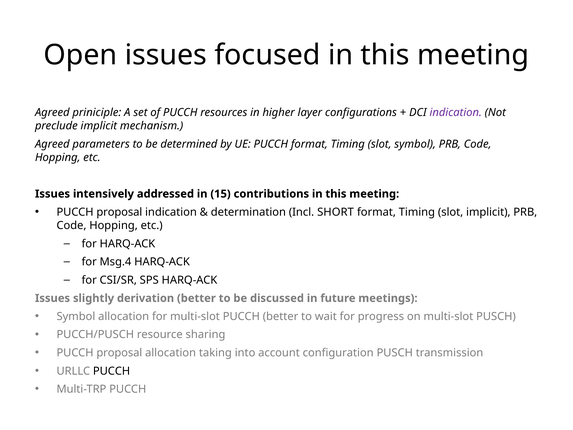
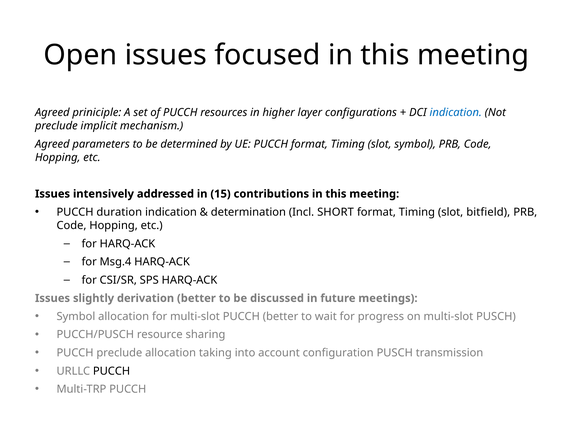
indication at (456, 112) colour: purple -> blue
proposal at (119, 212): proposal -> duration
slot implicit: implicit -> bitfield
proposal at (119, 353): proposal -> preclude
